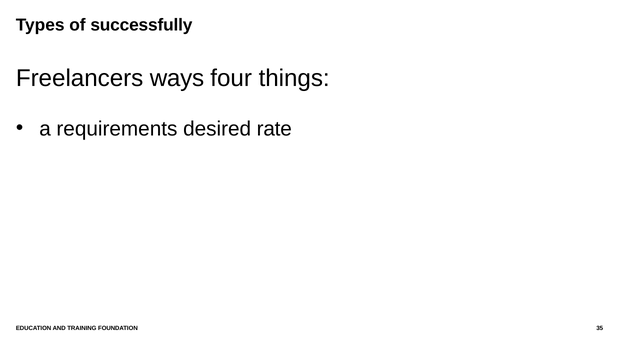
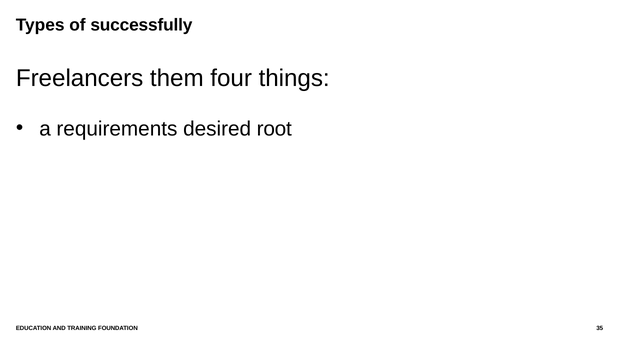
ways: ways -> them
rate: rate -> root
